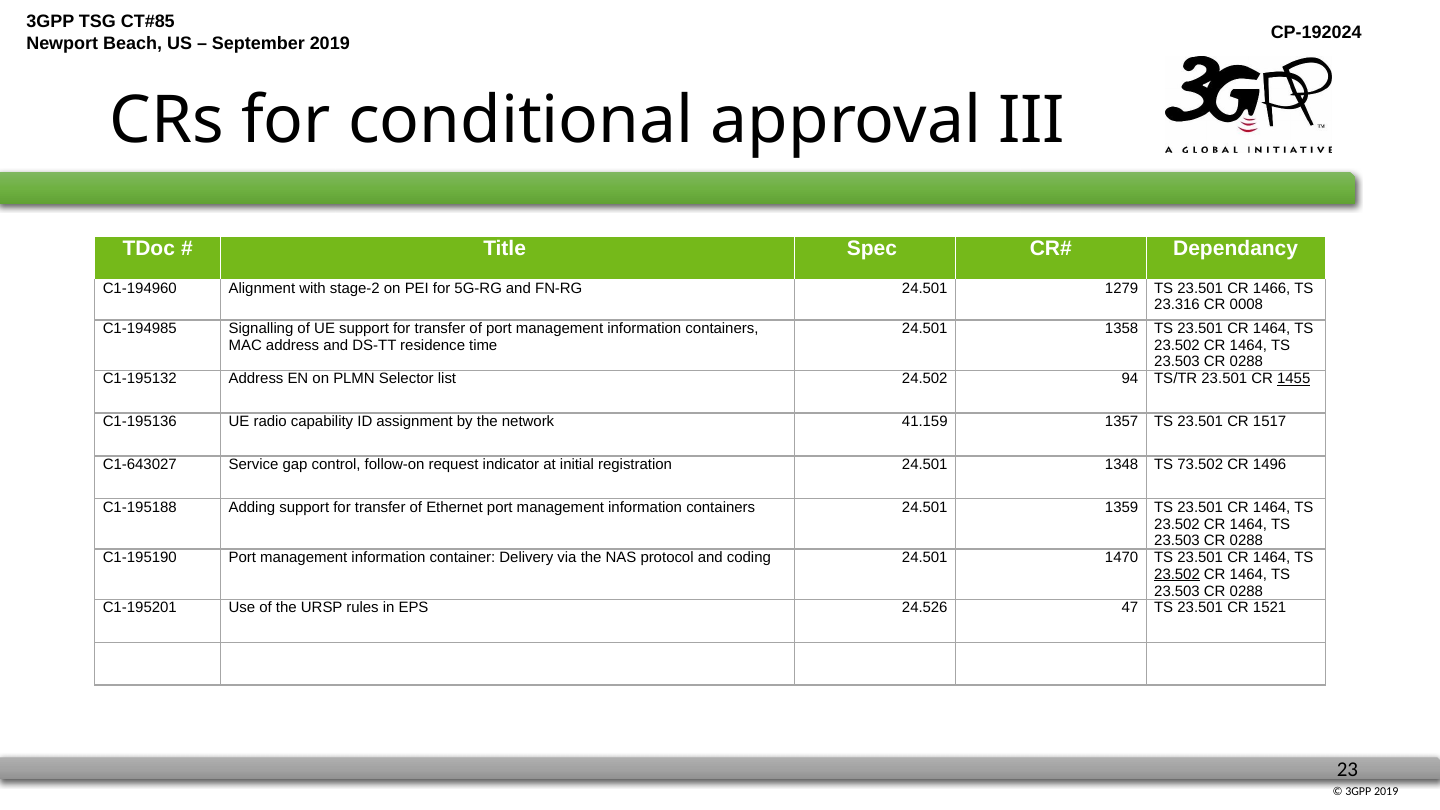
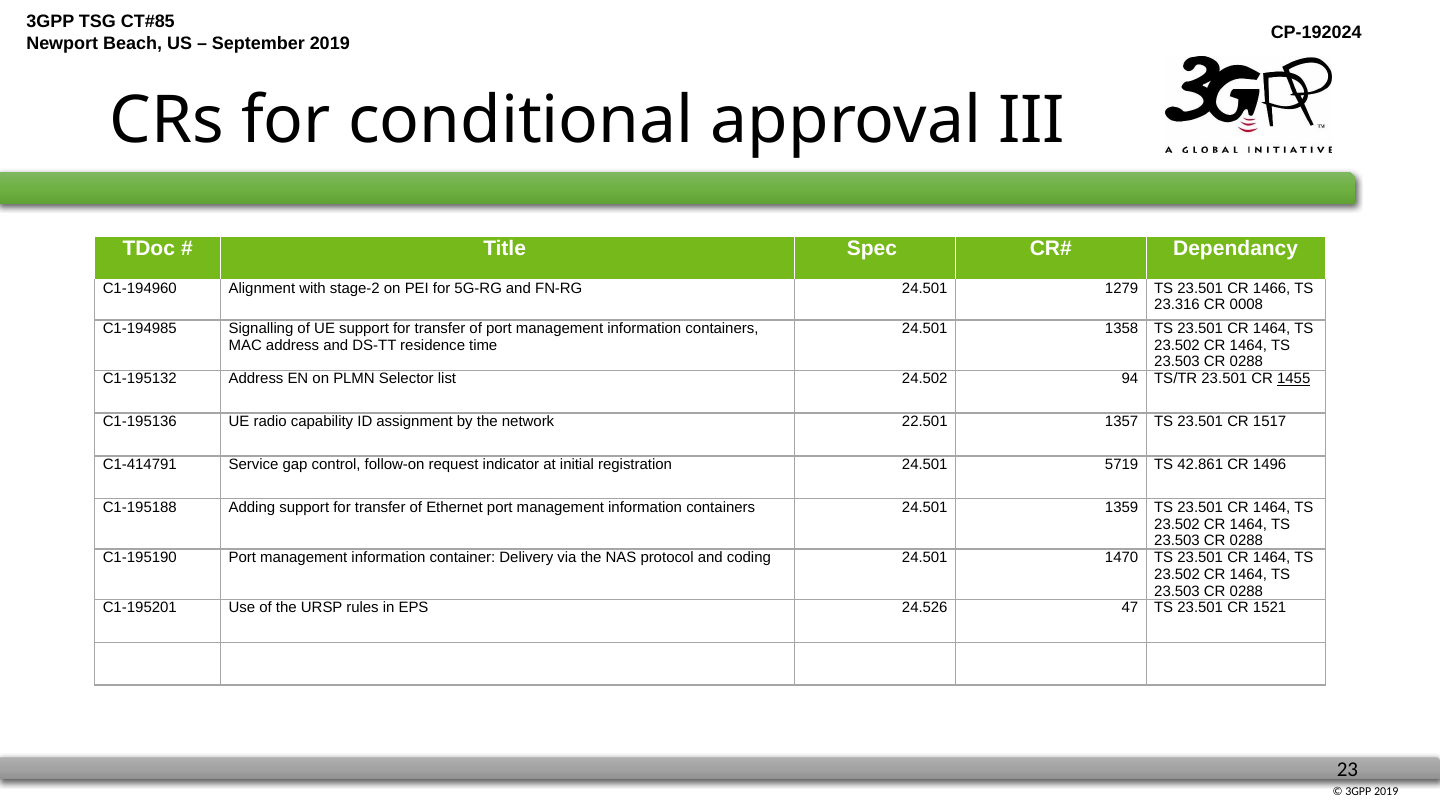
41.159: 41.159 -> 22.501
C1-643027: C1-643027 -> C1-414791
1348: 1348 -> 5719
73.502: 73.502 -> 42.861
23.502 at (1177, 574) underline: present -> none
